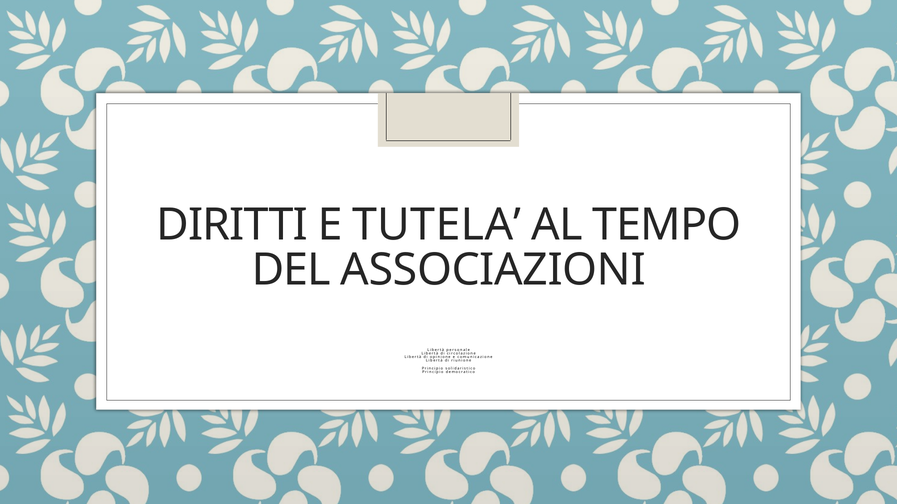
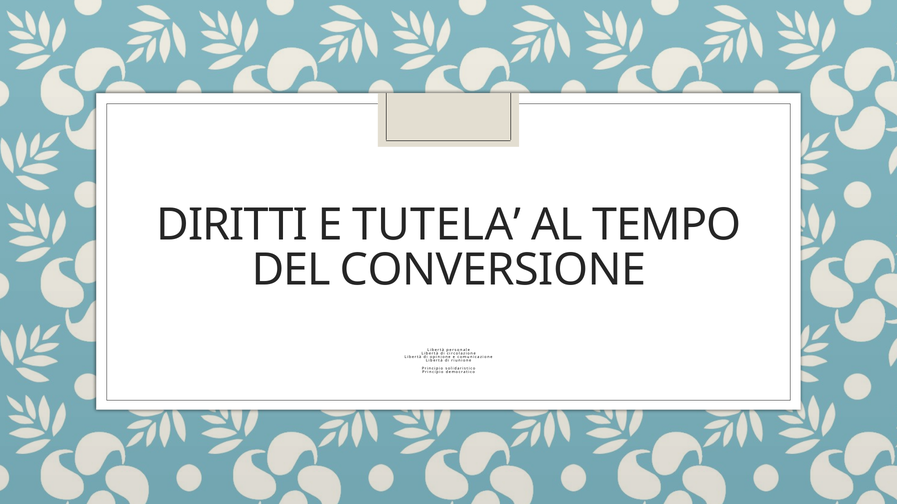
ASSOCIAZIONI: ASSOCIAZIONI -> CONVERSIONE
